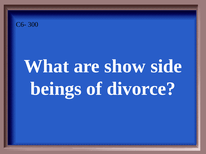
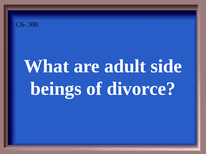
show: show -> adult
